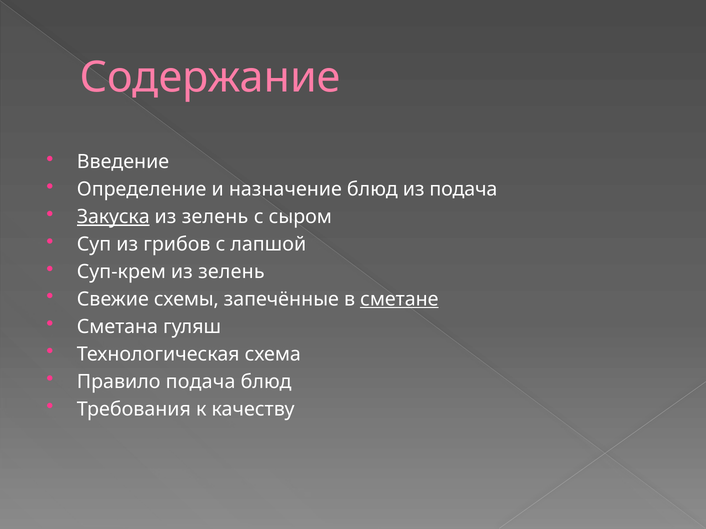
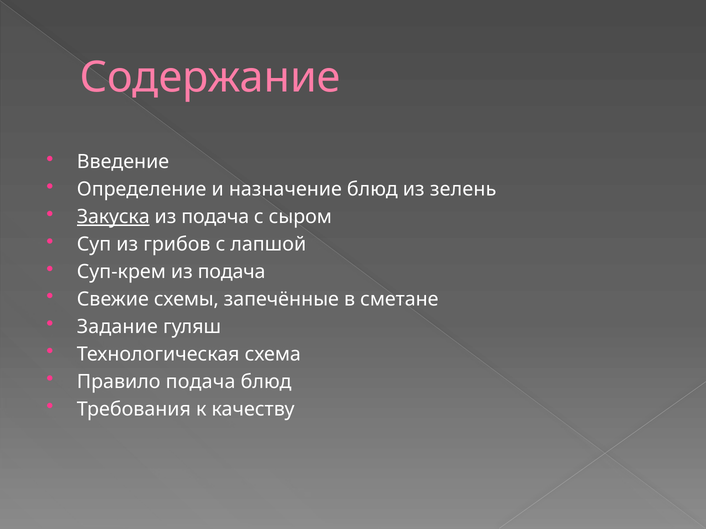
из подача: подача -> зелень
зелень at (215, 217): зелень -> подача
Суп-крем из зелень: зелень -> подача
сметане underline: present -> none
Сметана: Сметана -> Задание
